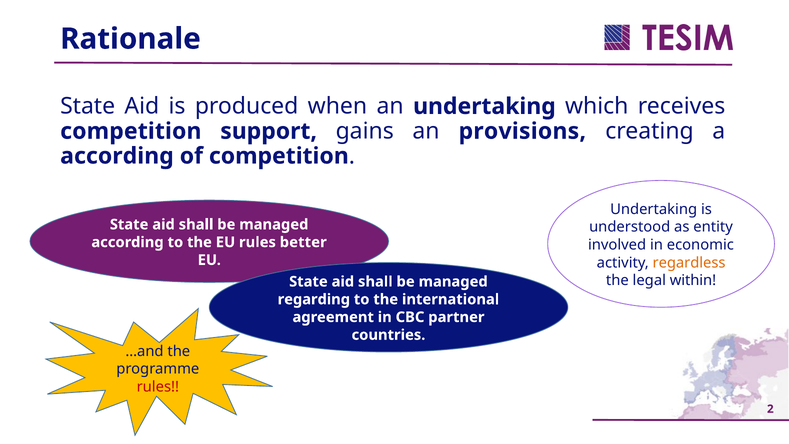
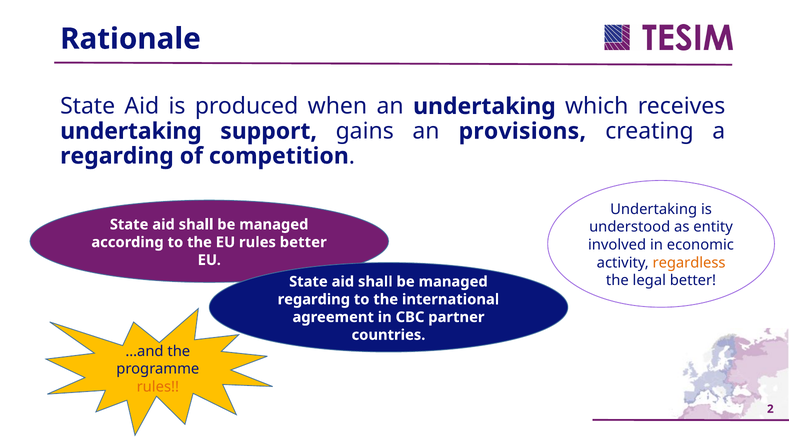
competition at (131, 131): competition -> undertaking
according at (117, 156): according -> regarding
legal within: within -> better
rules at (158, 387) colour: red -> orange
